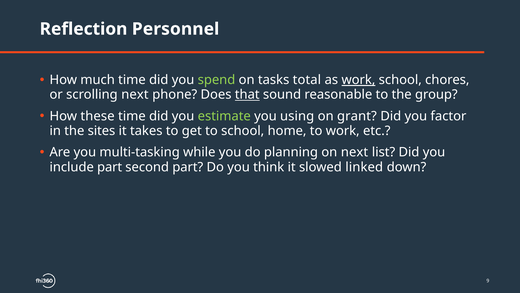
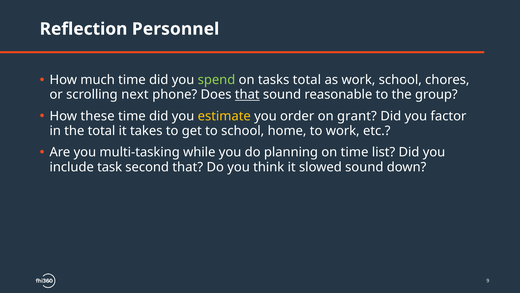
work at (358, 80) underline: present -> none
estimate colour: light green -> yellow
using: using -> order
the sites: sites -> total
on next: next -> time
include part: part -> task
second part: part -> that
slowed linked: linked -> sound
